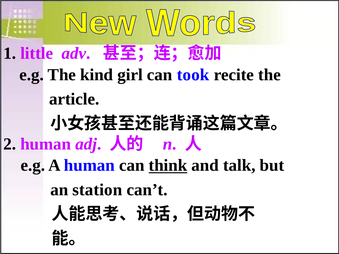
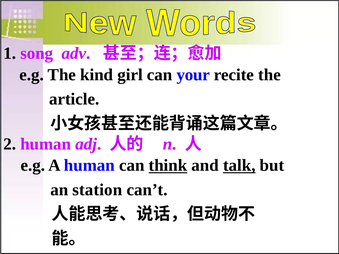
little: little -> song
took: took -> your
talk underline: none -> present
